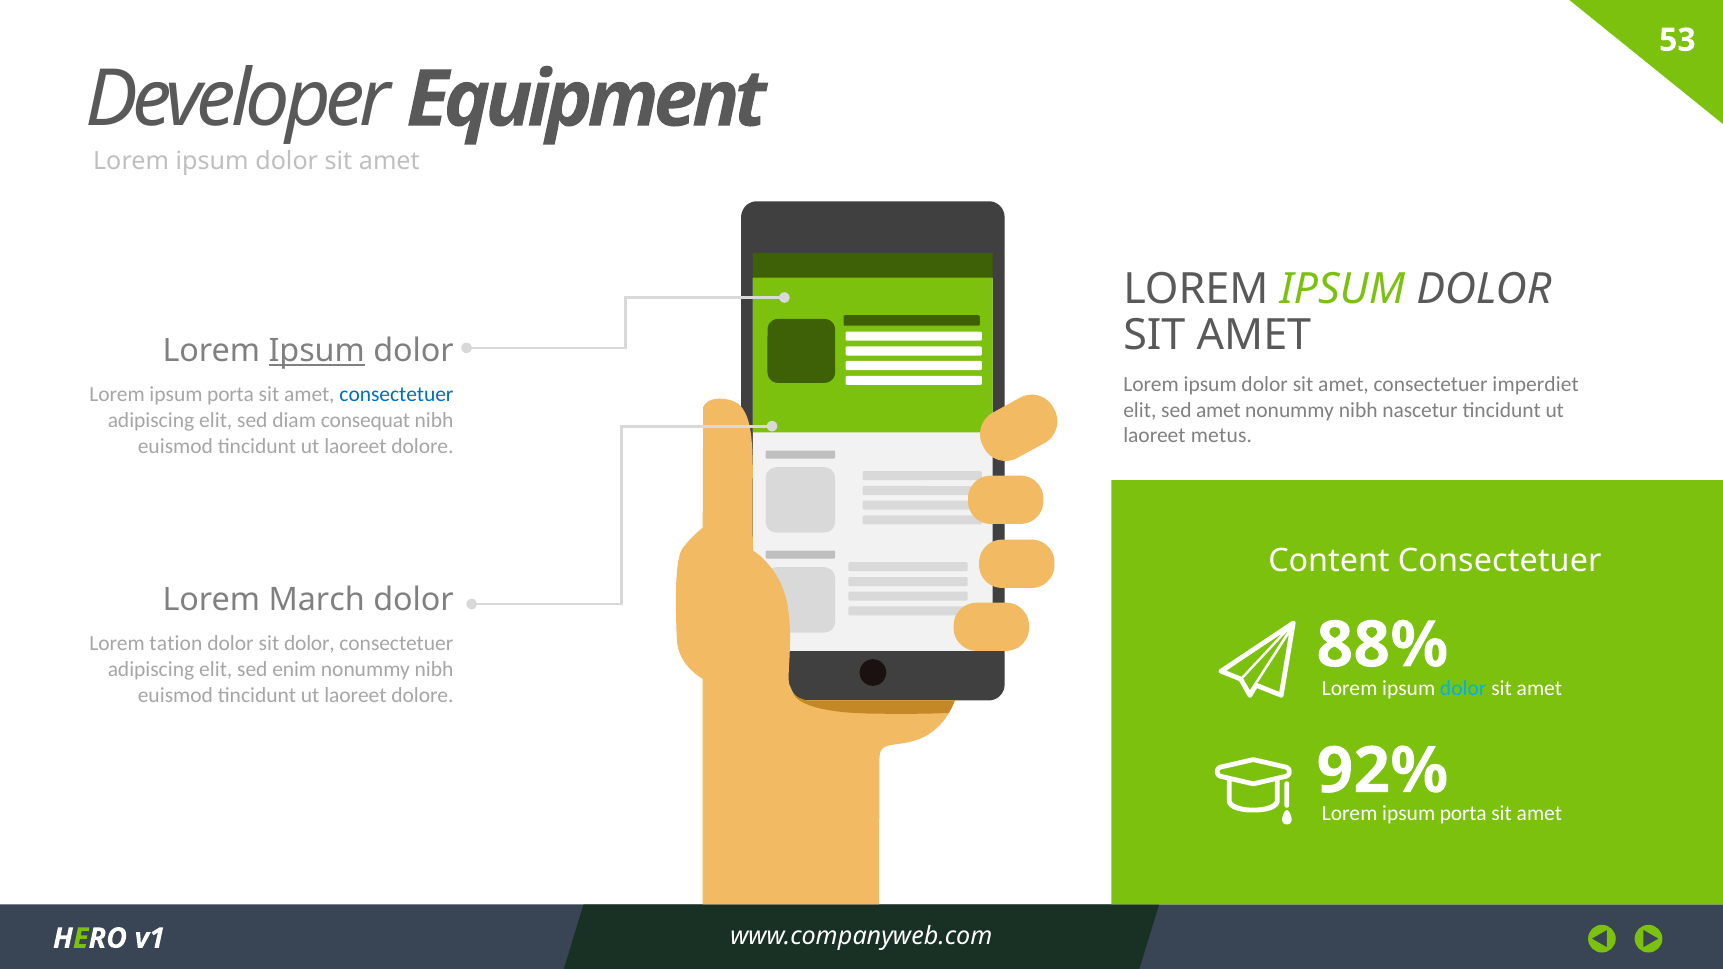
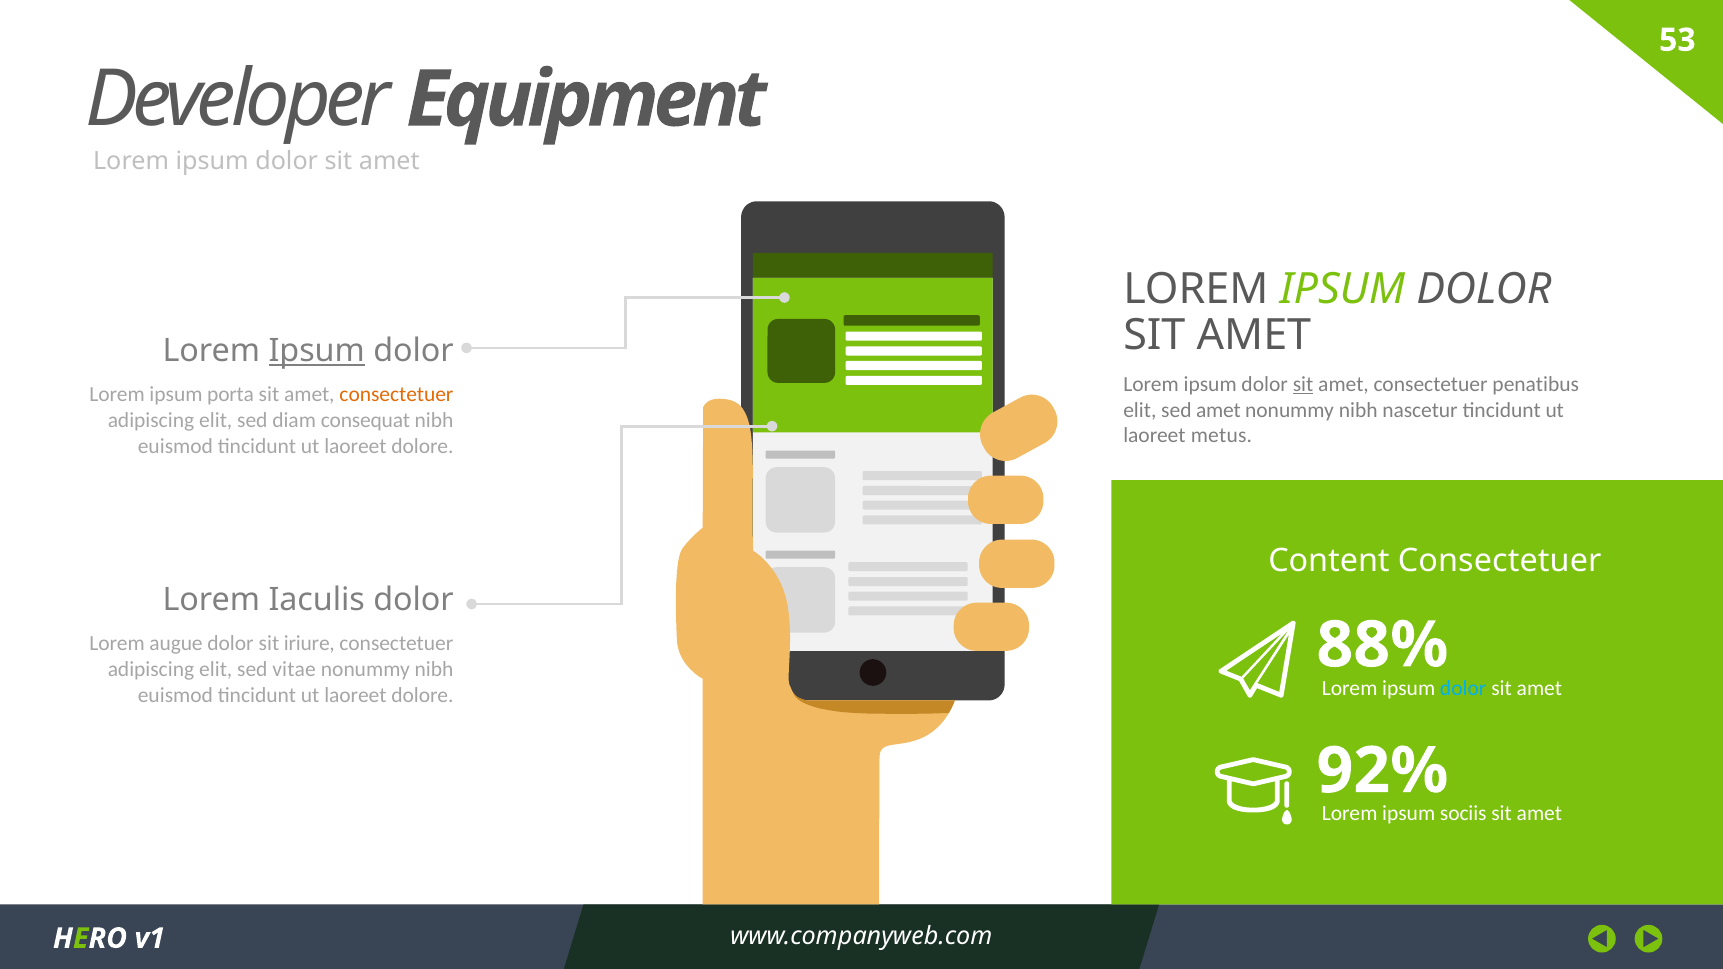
sit at (1303, 384) underline: none -> present
imperdiet: imperdiet -> penatibus
consectetuer at (396, 395) colour: blue -> orange
March: March -> Iaculis
tation: tation -> augue
sit dolor: dolor -> iriure
enim: enim -> vitae
porta at (1463, 814): porta -> sociis
